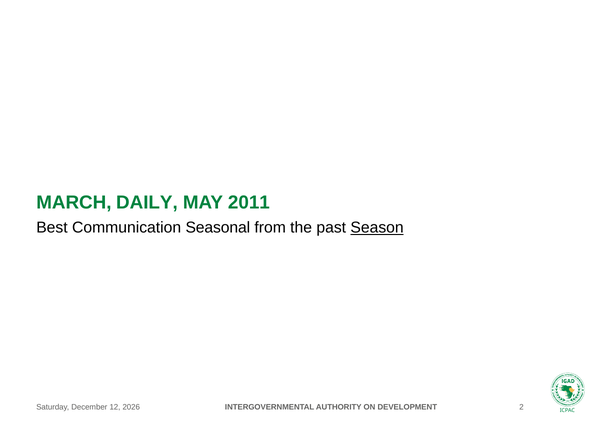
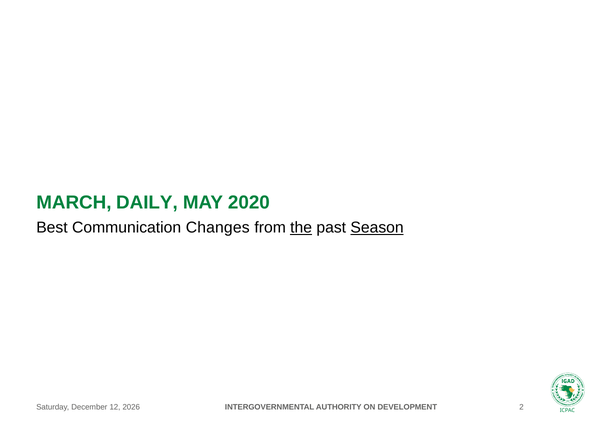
2011: 2011 -> 2020
Seasonal: Seasonal -> Changes
the underline: none -> present
